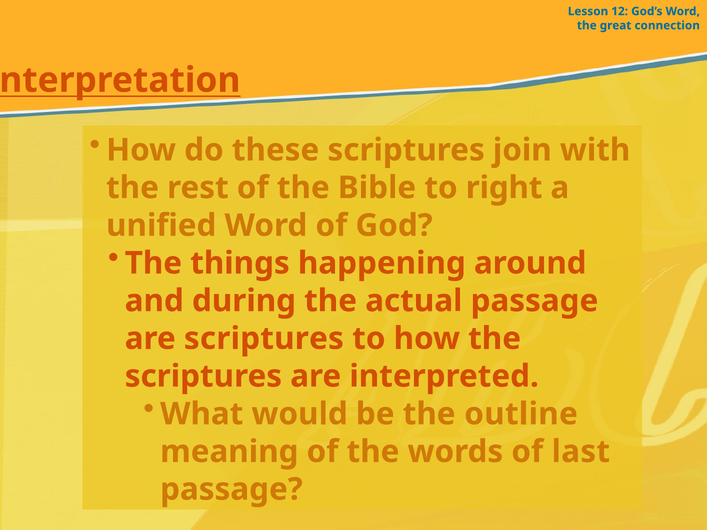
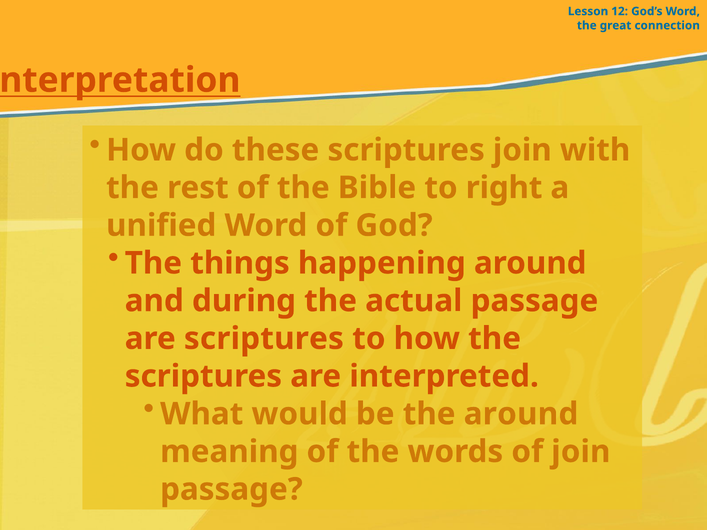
the outline: outline -> around
of last: last -> join
